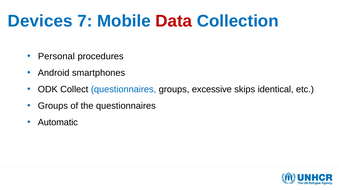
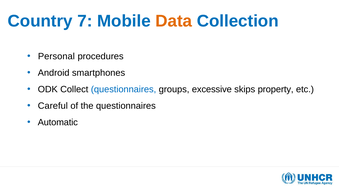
Devices: Devices -> Country
Data colour: red -> orange
identical: identical -> property
Groups at (53, 106): Groups -> Careful
